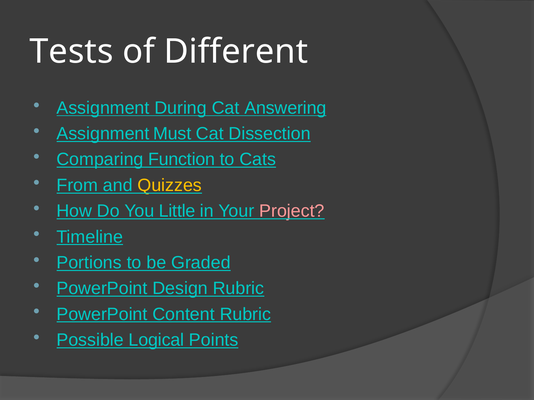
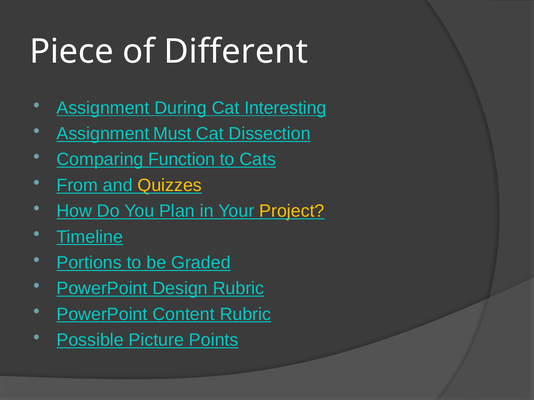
Tests: Tests -> Piece
Answering: Answering -> Interesting
Little: Little -> Plan
Project colour: pink -> yellow
Logical: Logical -> Picture
